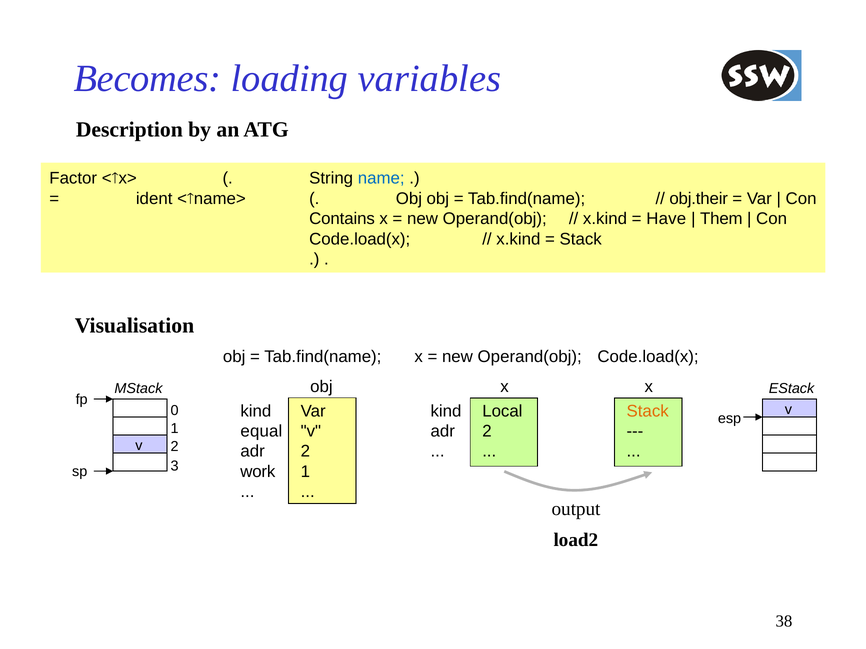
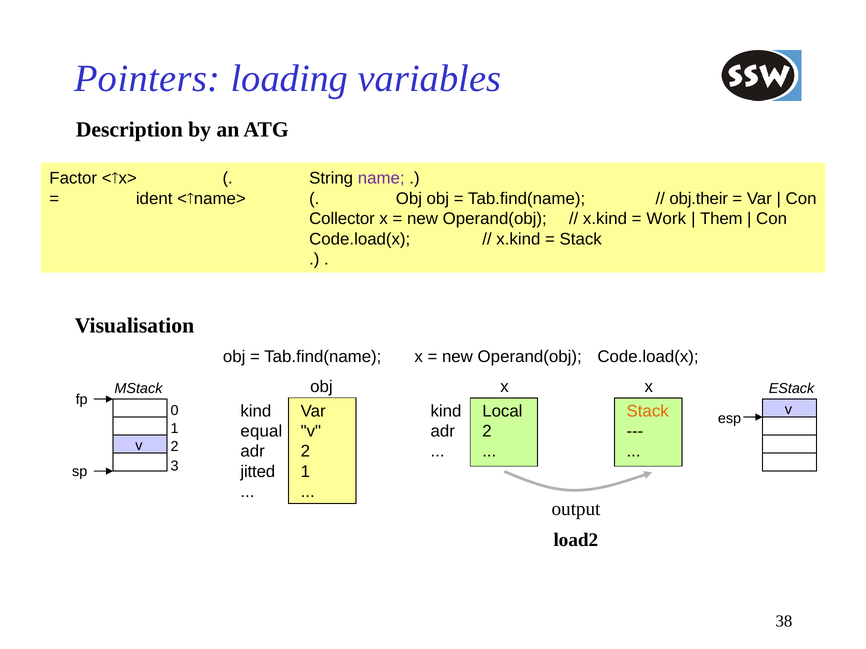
Becomes: Becomes -> Pointers
name colour: blue -> purple
Contains: Contains -> Collector
Have: Have -> Work
work: work -> jitted
